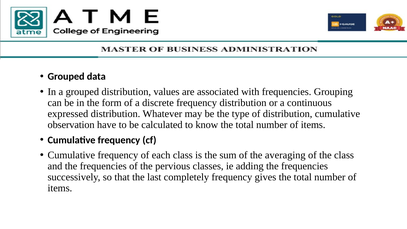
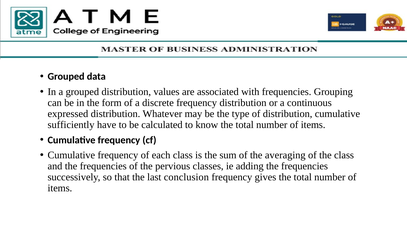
observation: observation -> sufficiently
completely: completely -> conclusion
